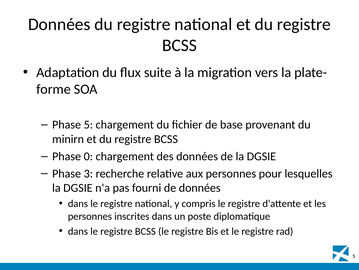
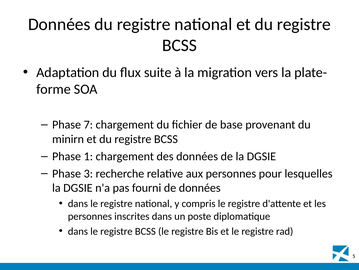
Phase 5: 5 -> 7
0: 0 -> 1
